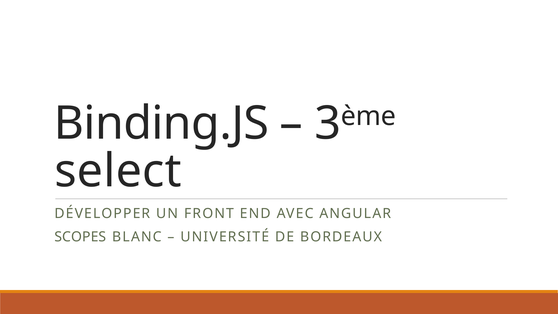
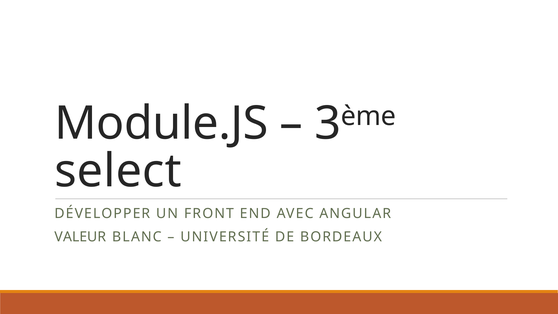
Binding.JS: Binding.JS -> Module.JS
SCOPES: SCOPES -> VALEUR
